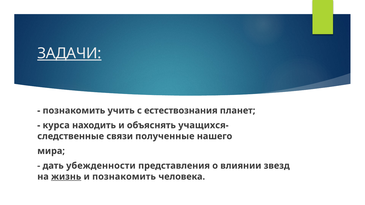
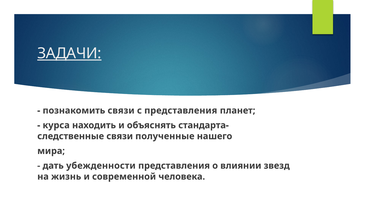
познакомить учить: учить -> связи
с естествознания: естествознания -> представления
учащихся-: учащихся- -> стандарта-
жизнь underline: present -> none
и познакомить: познакомить -> современной
